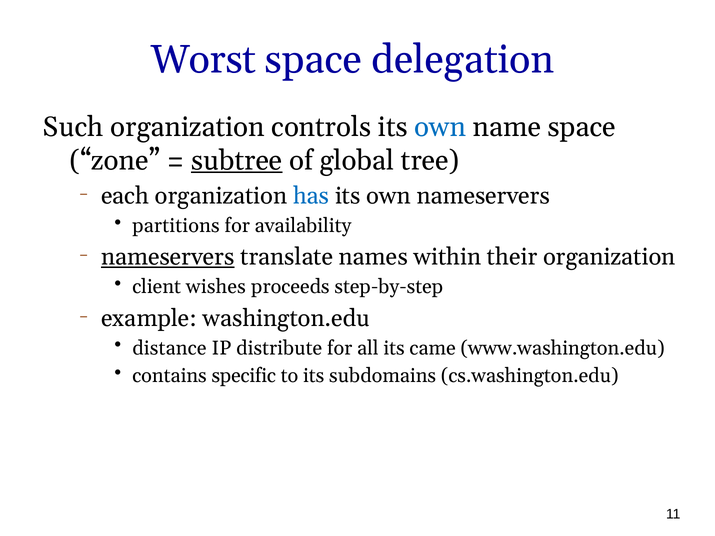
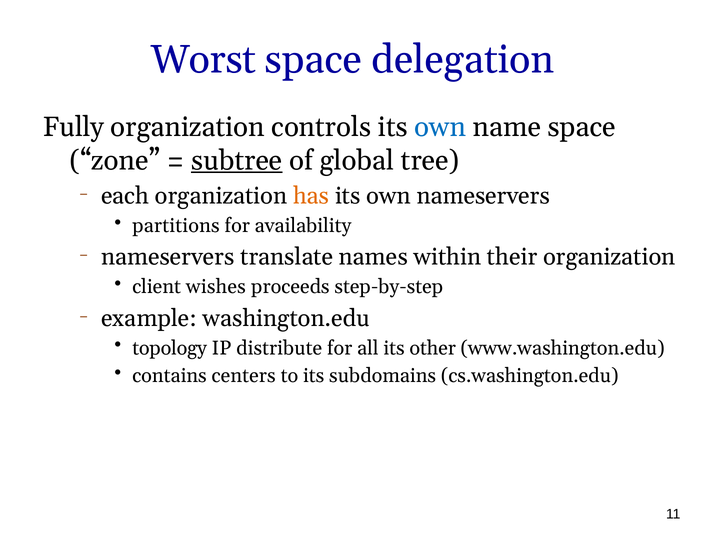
Such: Such -> Fully
has colour: blue -> orange
nameservers at (168, 257) underline: present -> none
distance: distance -> topology
came: came -> other
specific: specific -> centers
